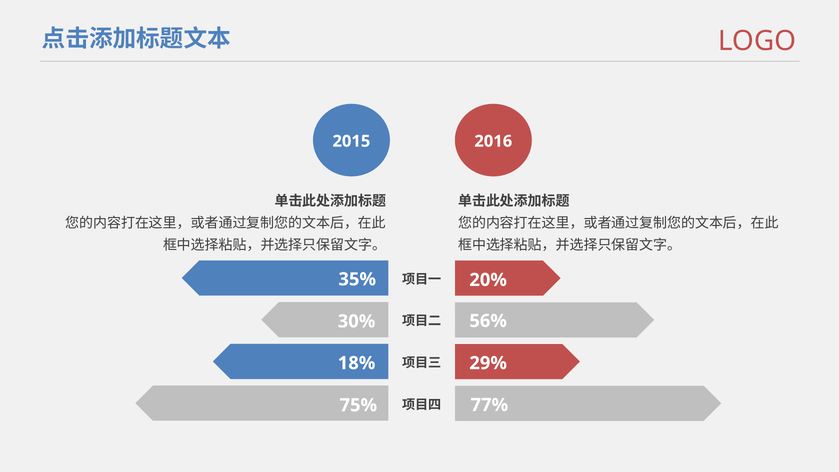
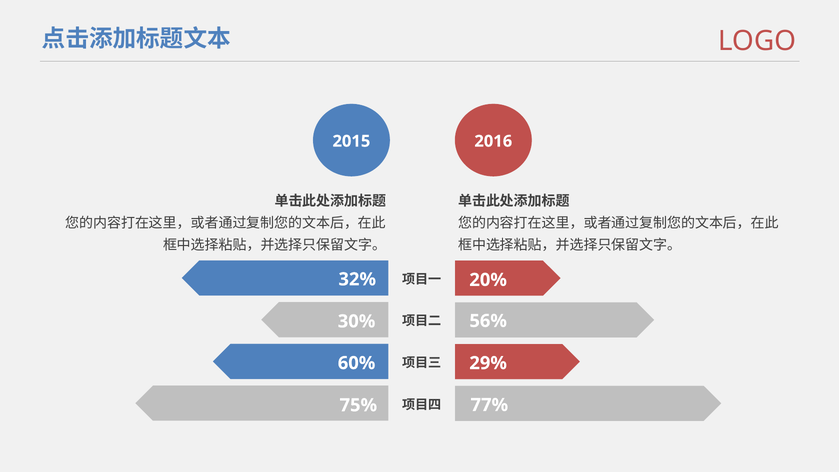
35%: 35% -> 32%
18%: 18% -> 60%
